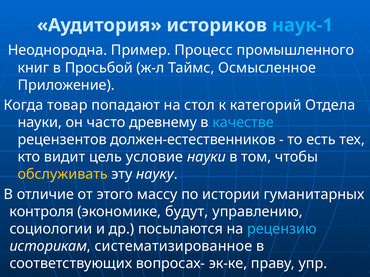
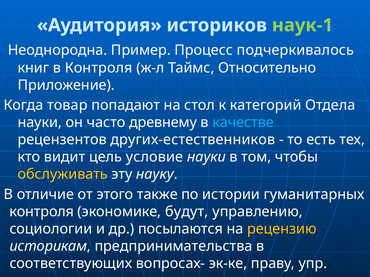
наук-1 colour: light blue -> light green
промышленного: промышленного -> подчеркивалось
в Просьбой: Просьбой -> Контроля
Осмысленное: Осмысленное -> Относительно
должен-естественников: должен-естественников -> других-естественников
массу: массу -> также
рецензию colour: light blue -> yellow
систематизированное: систематизированное -> предпринимательства
